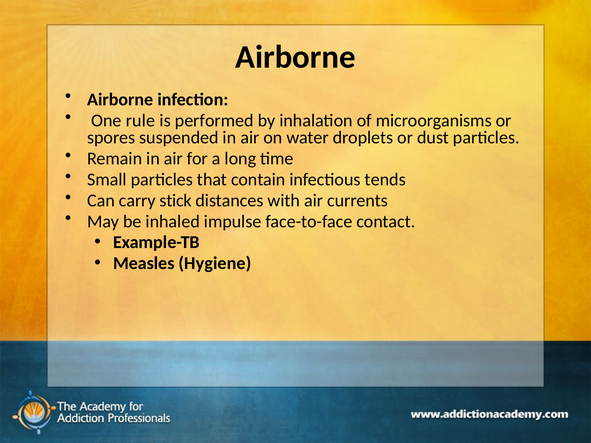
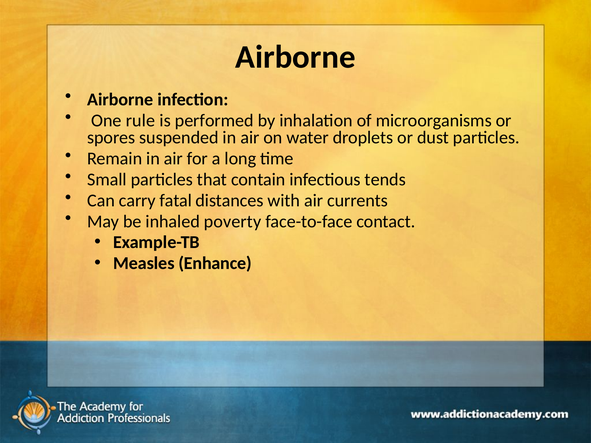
stick: stick -> fatal
impulse: impulse -> poverty
Hygiene: Hygiene -> Enhance
